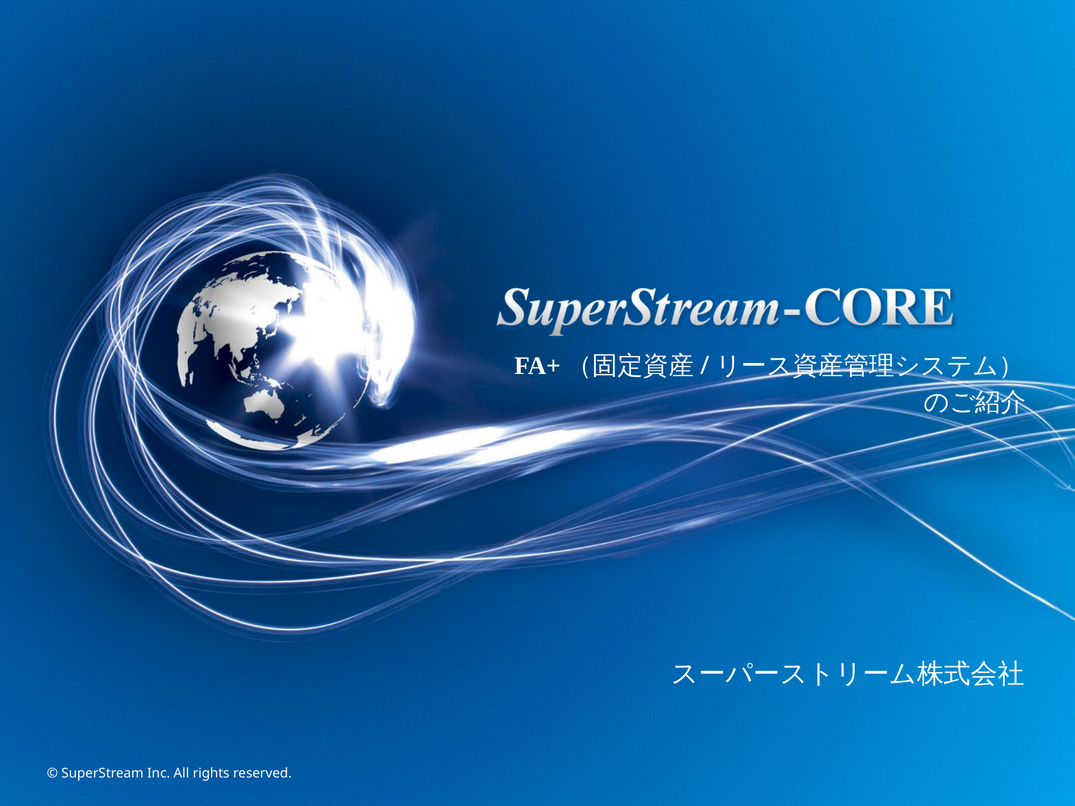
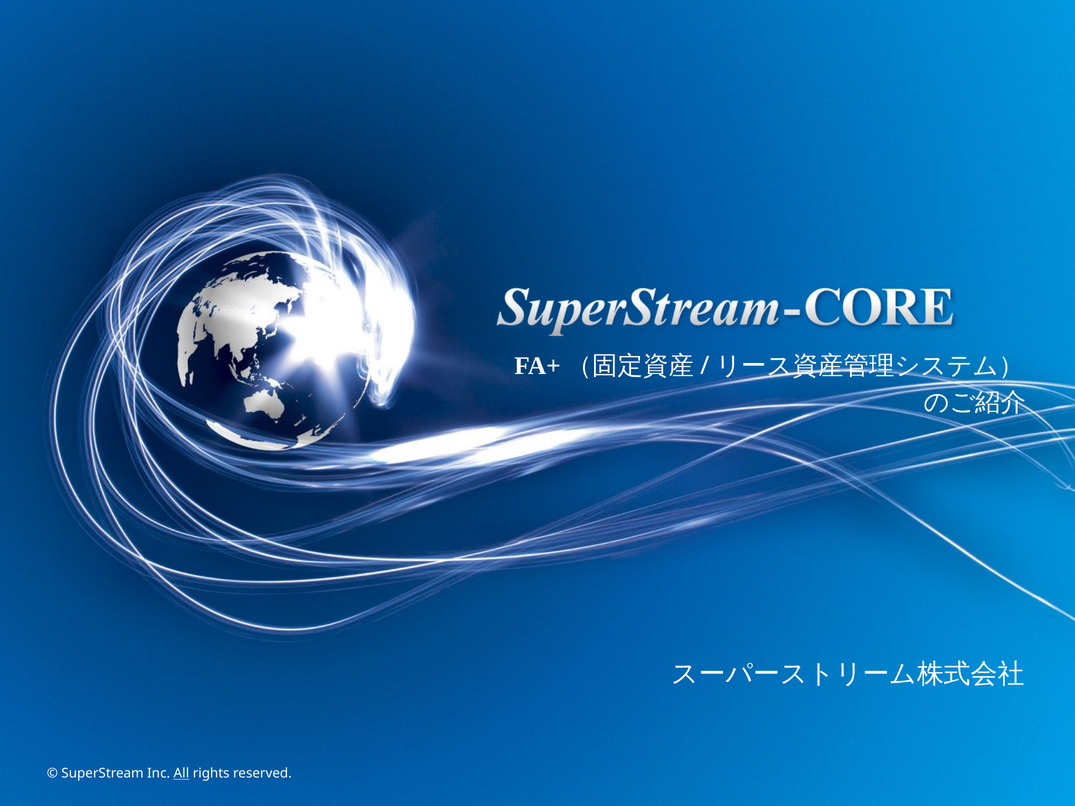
All underline: none -> present
